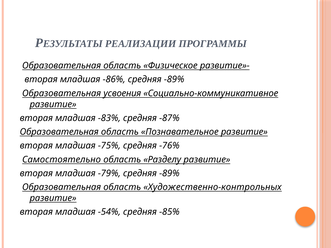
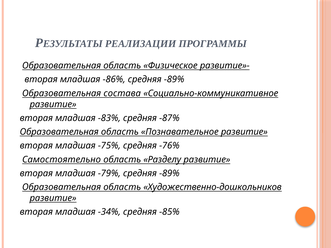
усвоения: усвоения -> состава
Художественно-контрольных: Художественно-контрольных -> Художественно-дошкольников
-54%: -54% -> -34%
